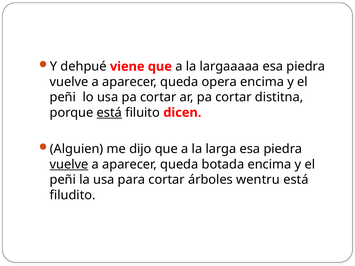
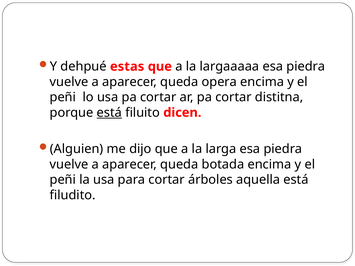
viene: viene -> estas
vuelve at (69, 165) underline: present -> none
wentru: wentru -> aquella
